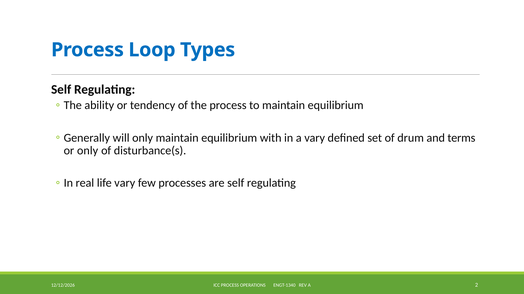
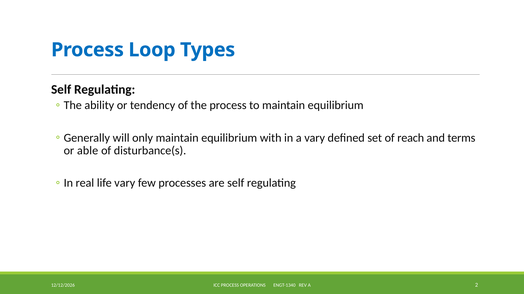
drum: drum -> reach
or only: only -> able
